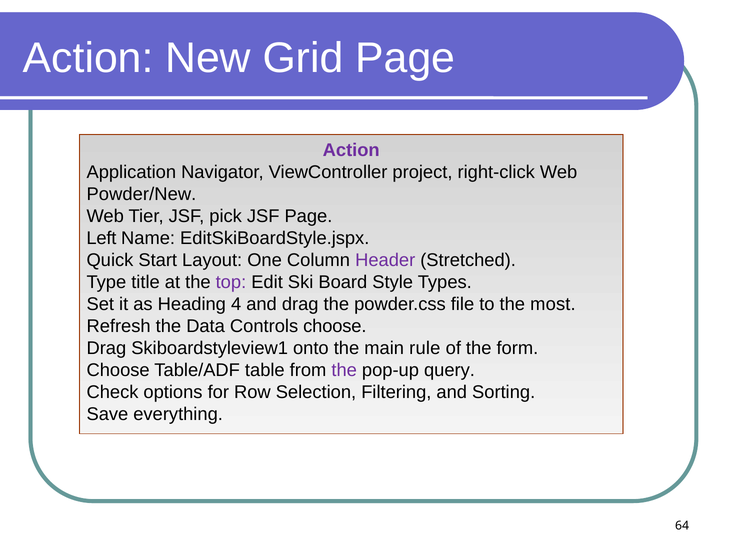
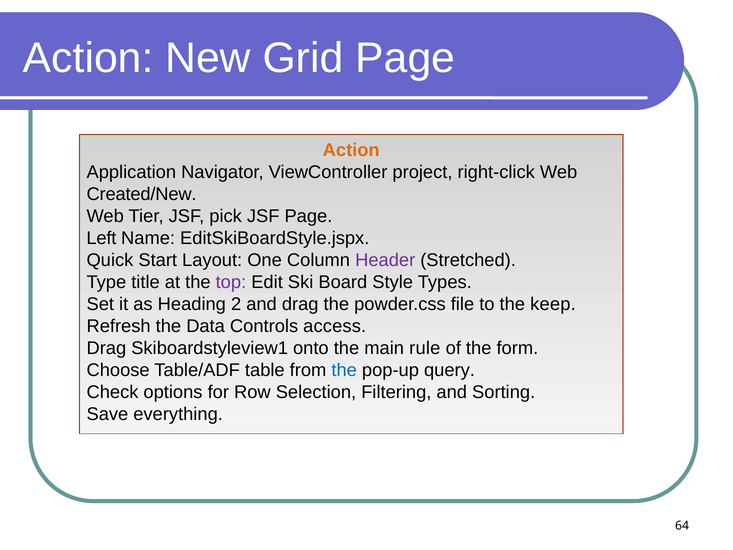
Action at (351, 150) colour: purple -> orange
Powder/New: Powder/New -> Created/New
4: 4 -> 2
most: most -> keep
Controls choose: choose -> access
the at (344, 370) colour: purple -> blue
